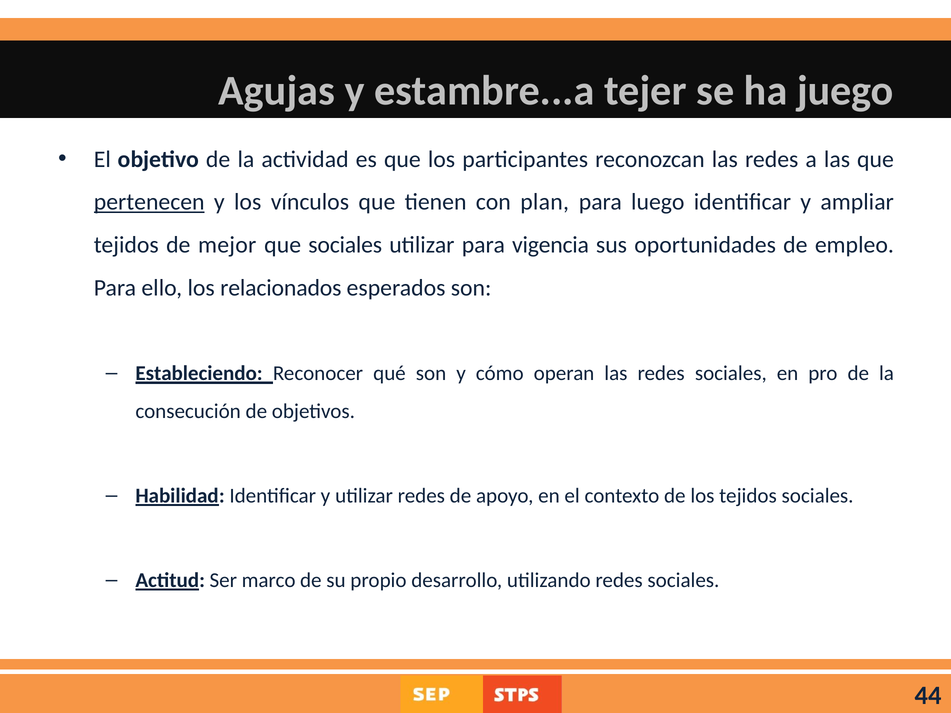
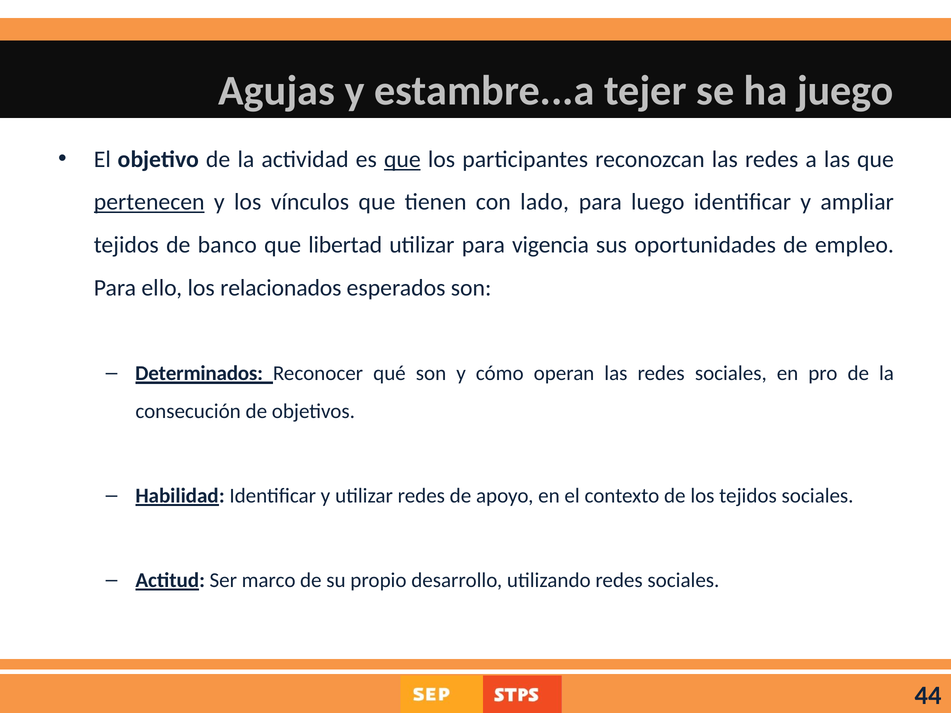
que at (402, 159) underline: none -> present
plan: plan -> lado
mejor: mejor -> banco
que sociales: sociales -> libertad
Estableciendo: Estableciendo -> Determinados
